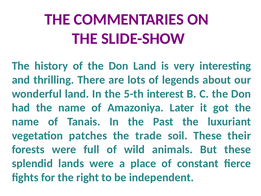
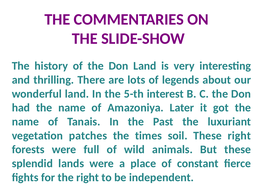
trade: trade -> times
These their: their -> right
